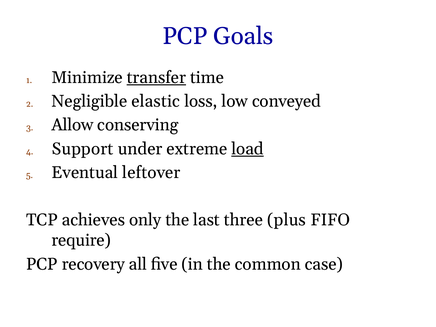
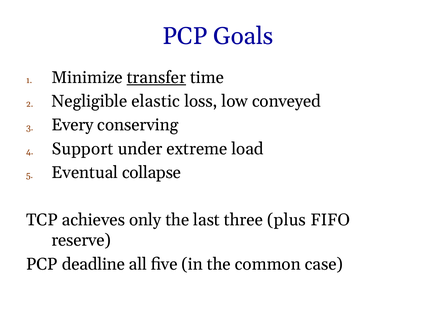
Allow: Allow -> Every
load underline: present -> none
leftover: leftover -> collapse
require: require -> reserve
recovery: recovery -> deadline
